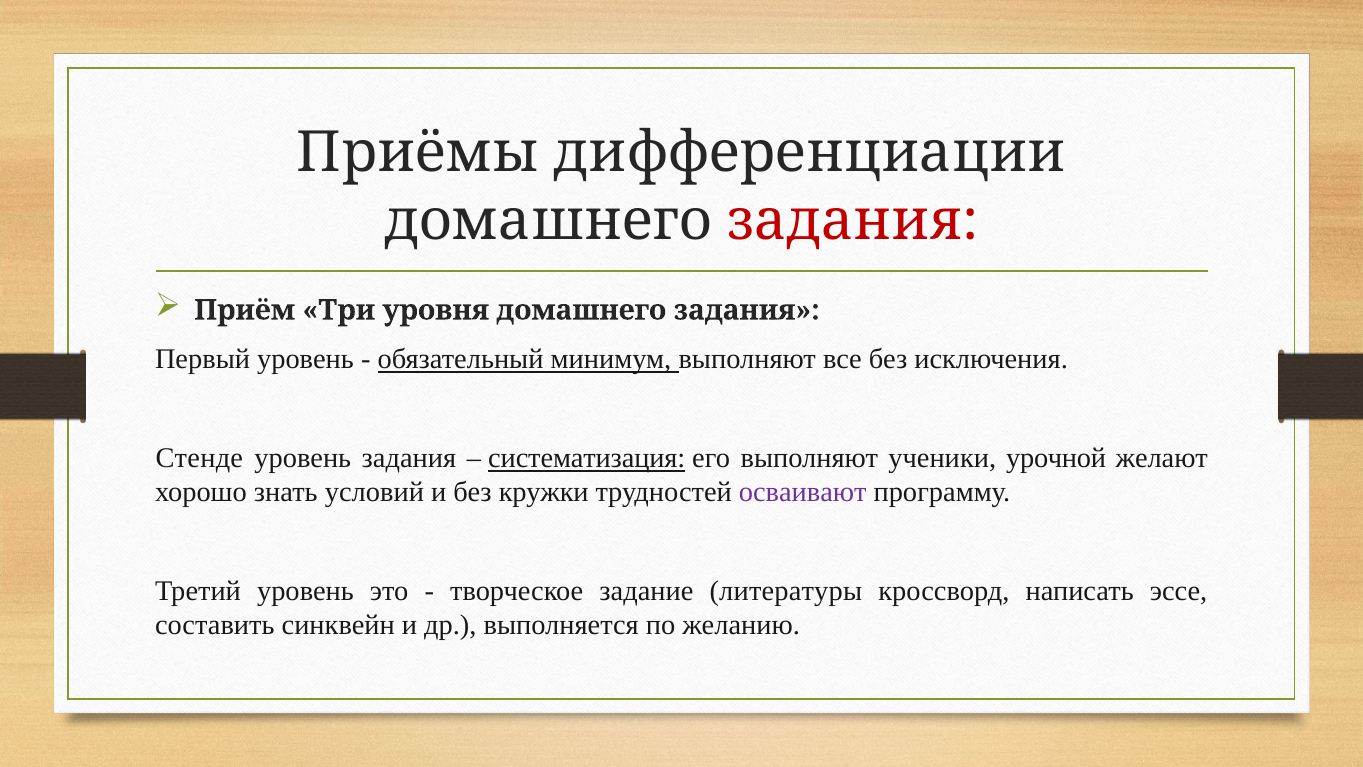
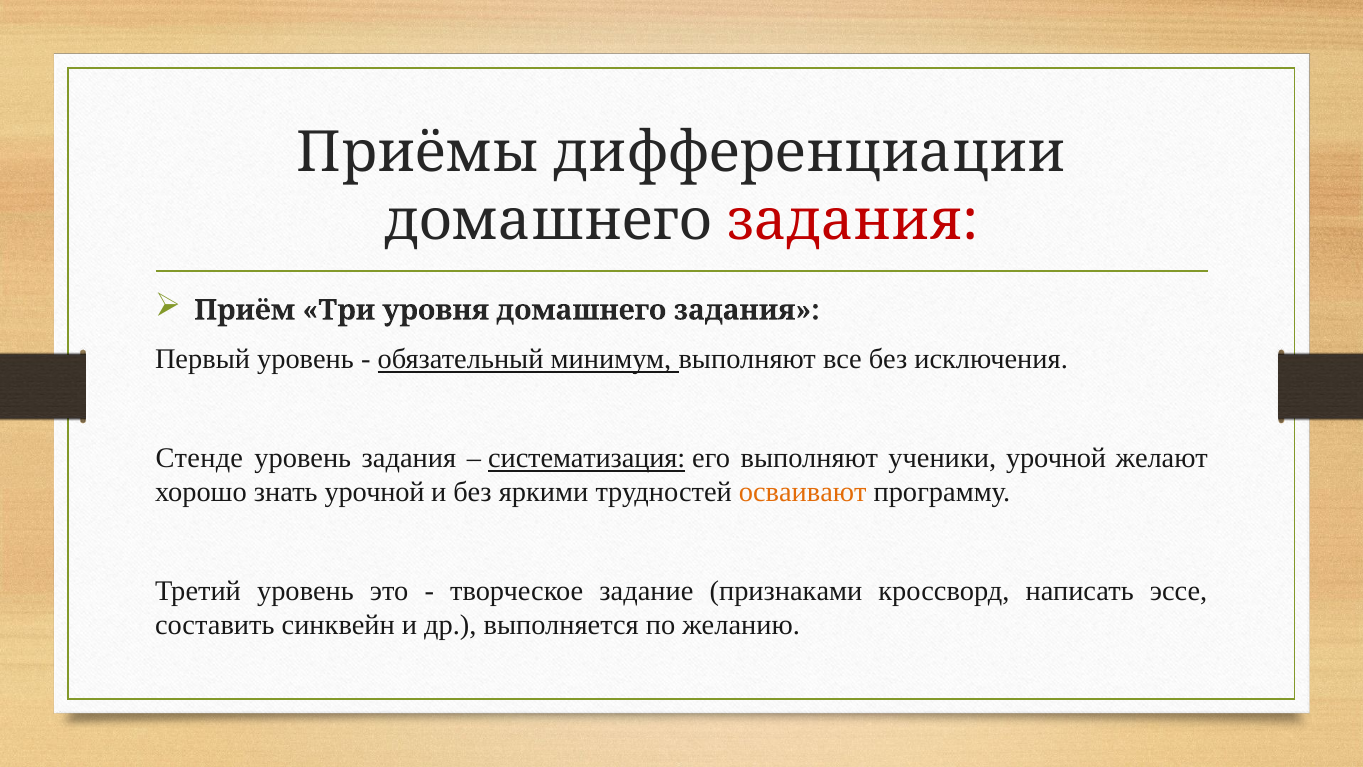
знать условий: условий -> урочной
кружки: кружки -> яркими
осваивают colour: purple -> orange
литературы: литературы -> признаками
